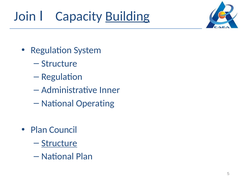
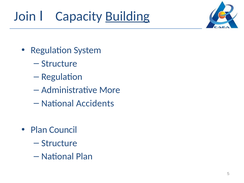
Inner: Inner -> More
Operating: Operating -> Accidents
Structure at (59, 143) underline: present -> none
